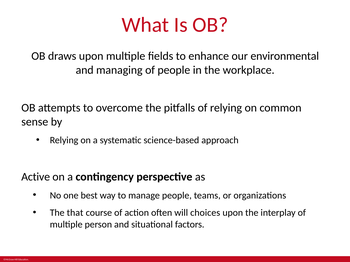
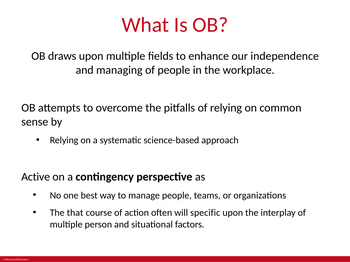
environmental: environmental -> independence
choices: choices -> specific
